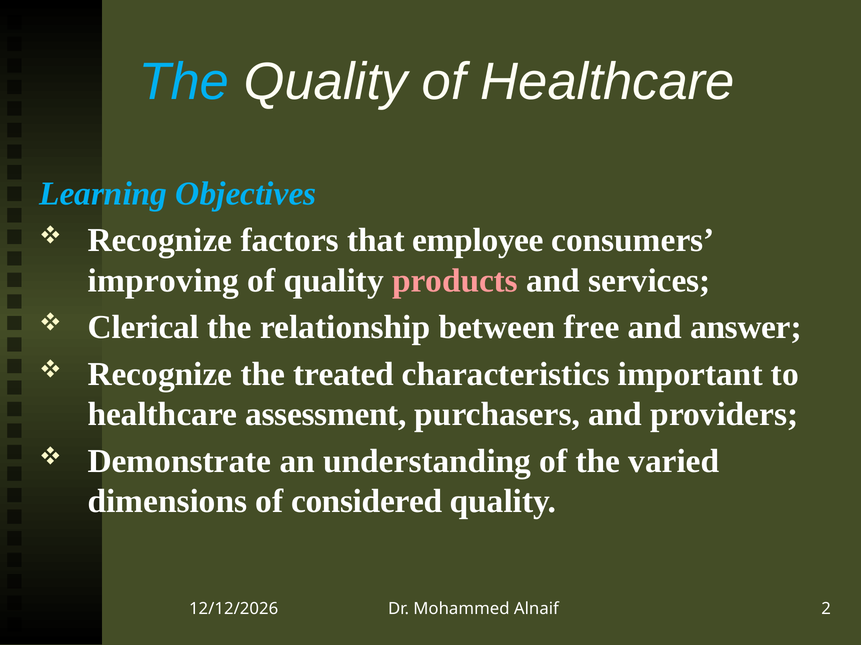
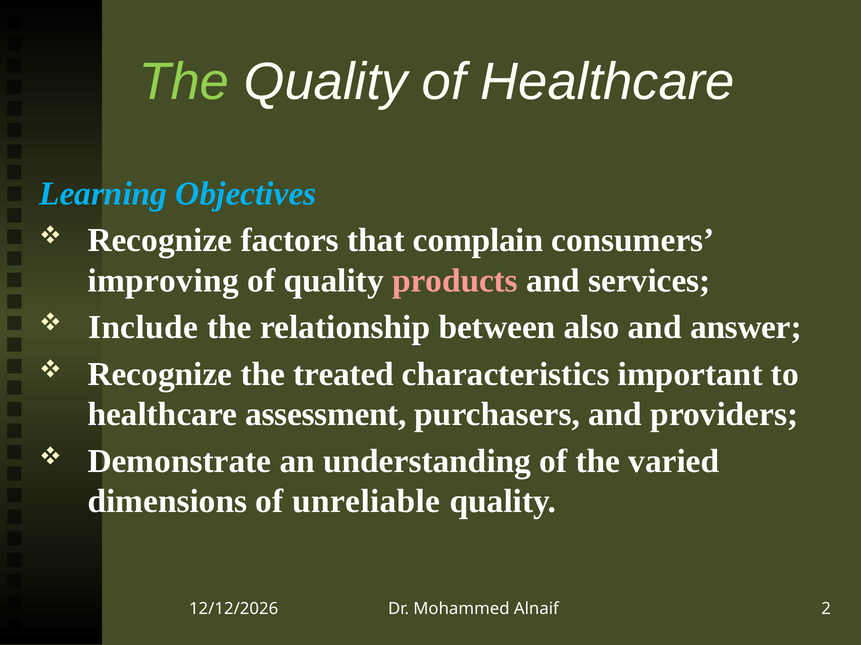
The at (184, 82) colour: light blue -> light green
employee: employee -> complain
Clerical: Clerical -> Include
free: free -> also
considered: considered -> unreliable
